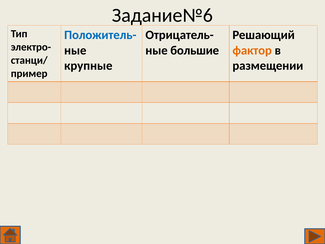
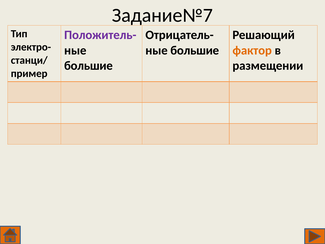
Задание№6: Задание№6 -> Задание№7
Положитель- colour: blue -> purple
крупные at (88, 66): крупные -> большие
